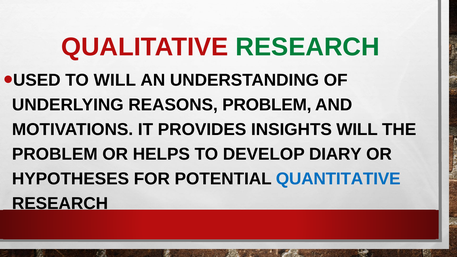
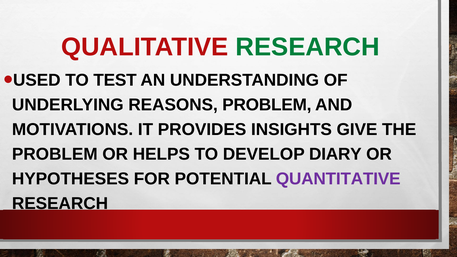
TO WILL: WILL -> TEST
INSIGHTS WILL: WILL -> GIVE
QUANTITATIVE colour: blue -> purple
